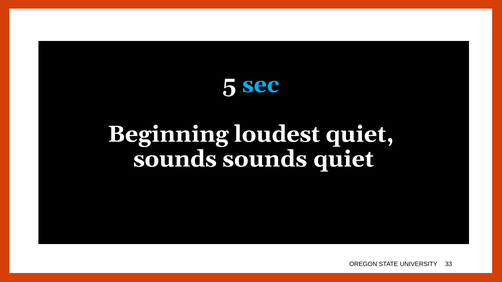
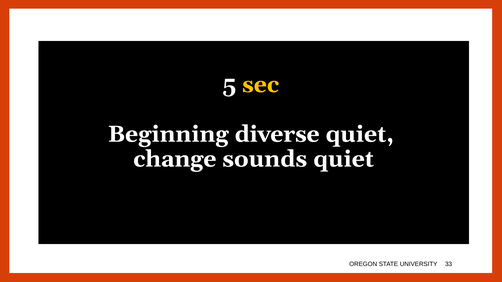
sec colour: light blue -> yellow
loudest: loudest -> diverse
sounds at (175, 159): sounds -> change
